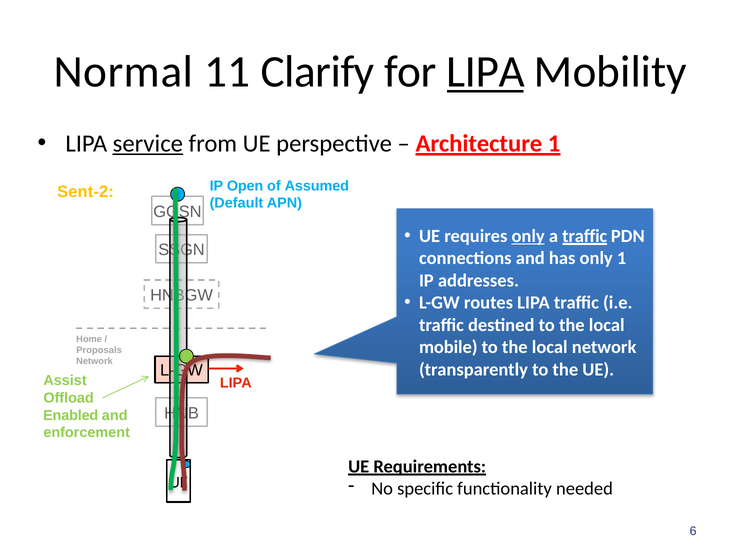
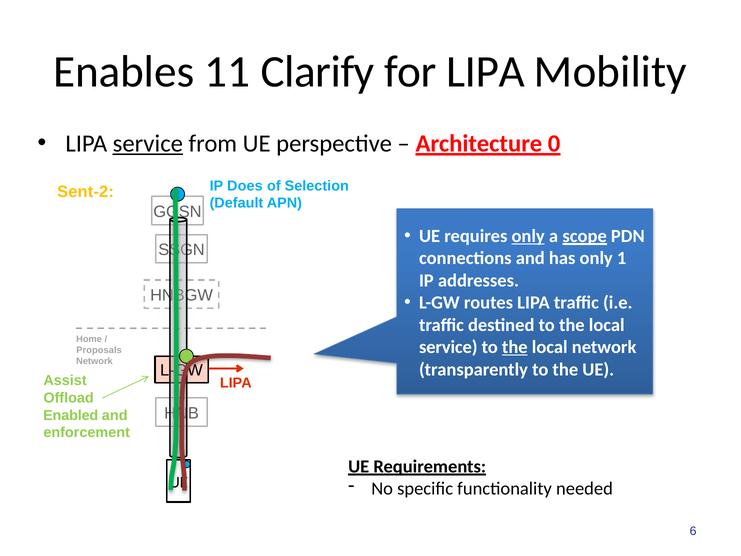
Normal: Normal -> Enables
LIPA at (485, 72) underline: present -> none
Architecture 1: 1 -> 0
Open: Open -> Does
Assumed: Assumed -> Selection
a traffic: traffic -> scope
mobile at (448, 347): mobile -> service
the at (515, 347) underline: none -> present
